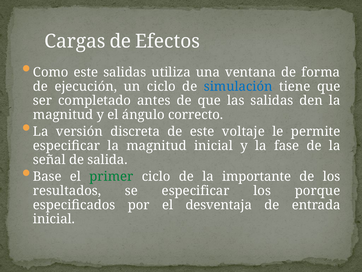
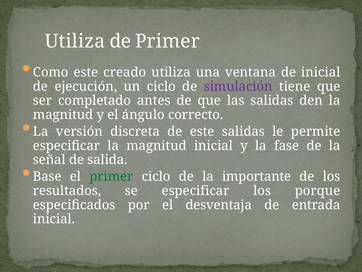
Cargas at (75, 41): Cargas -> Utiliza
de Efectos: Efectos -> Primer
este salidas: salidas -> creado
de forma: forma -> inicial
simulación colour: blue -> purple
este voltaje: voltaje -> salidas
